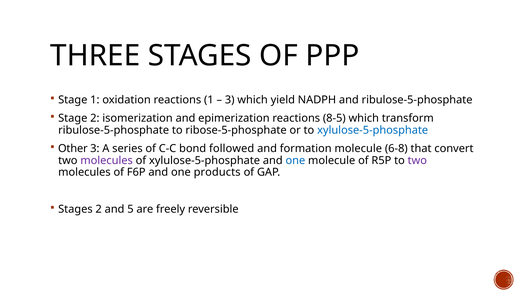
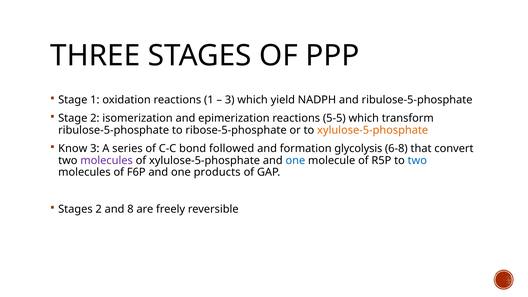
8-5: 8-5 -> 5-5
xylulose-5-phosphate at (373, 130) colour: blue -> orange
Other: Other -> Know
formation molecule: molecule -> glycolysis
two at (417, 160) colour: purple -> blue
5: 5 -> 8
